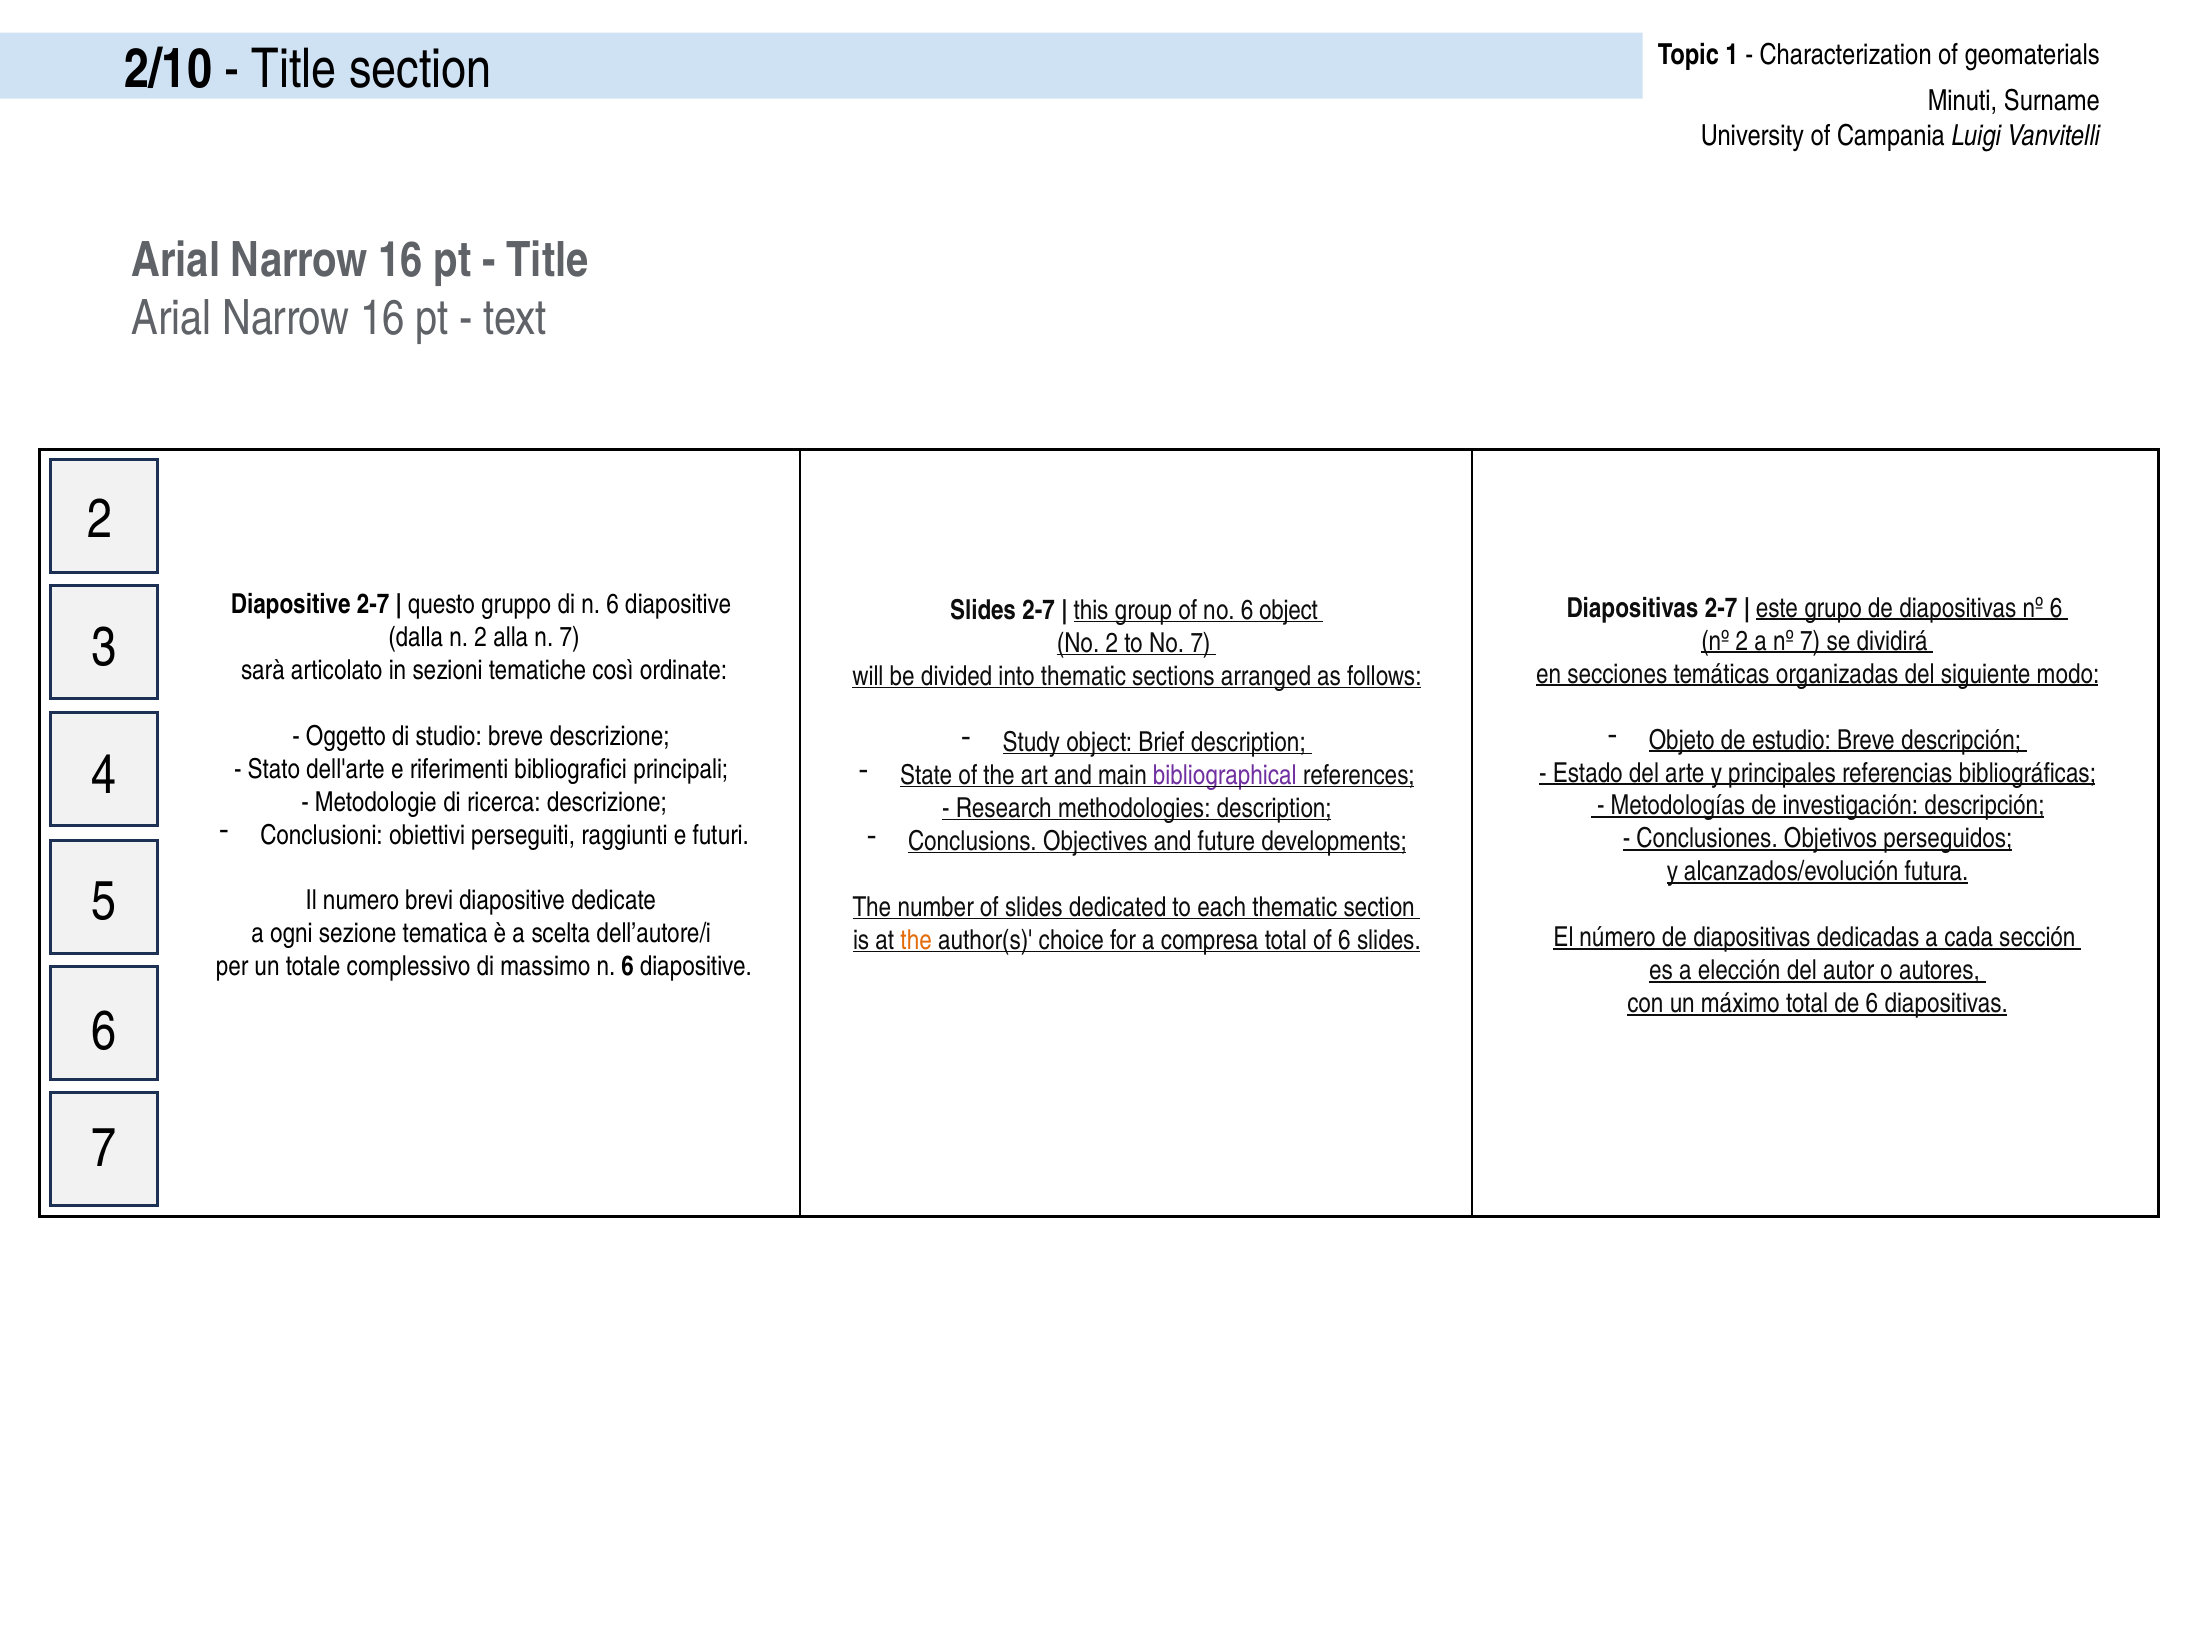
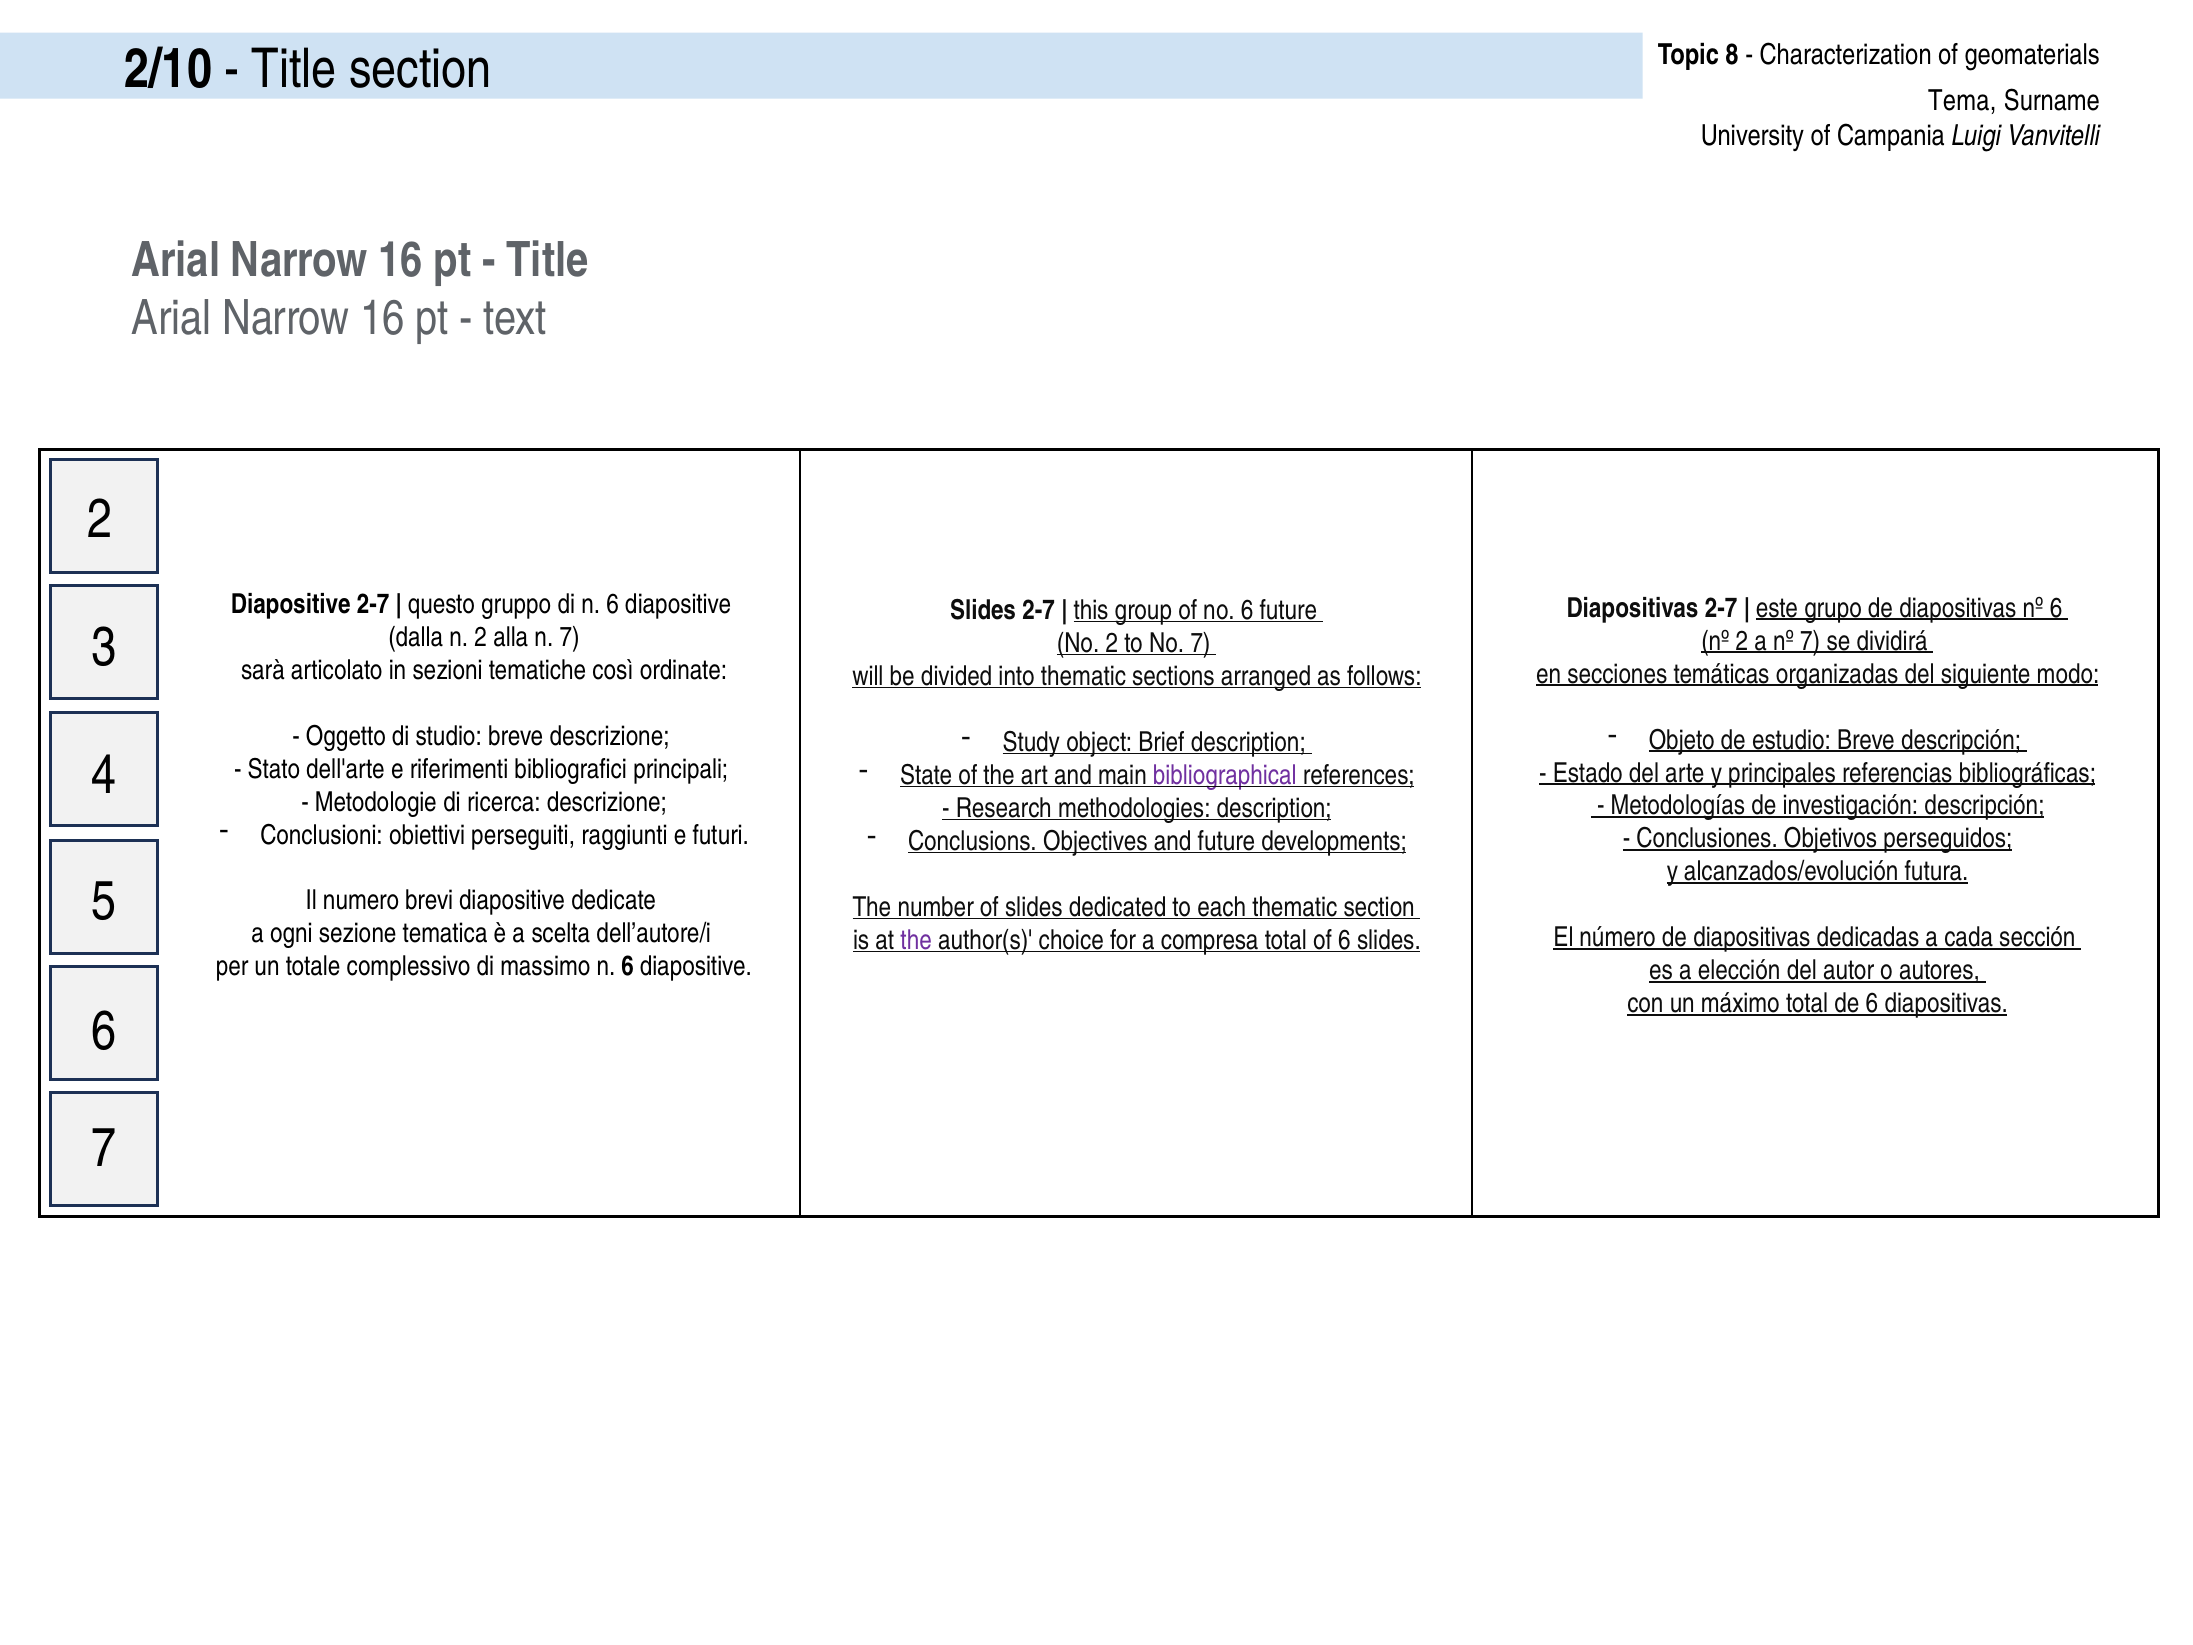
1: 1 -> 8
Minuti: Minuti -> Tema
6 object: object -> future
the at (916, 940) colour: orange -> purple
